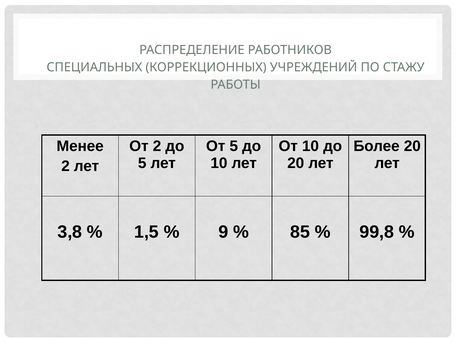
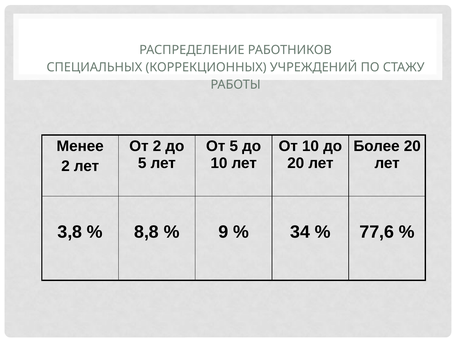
1,5: 1,5 -> 8,8
85: 85 -> 34
99,8: 99,8 -> 77,6
